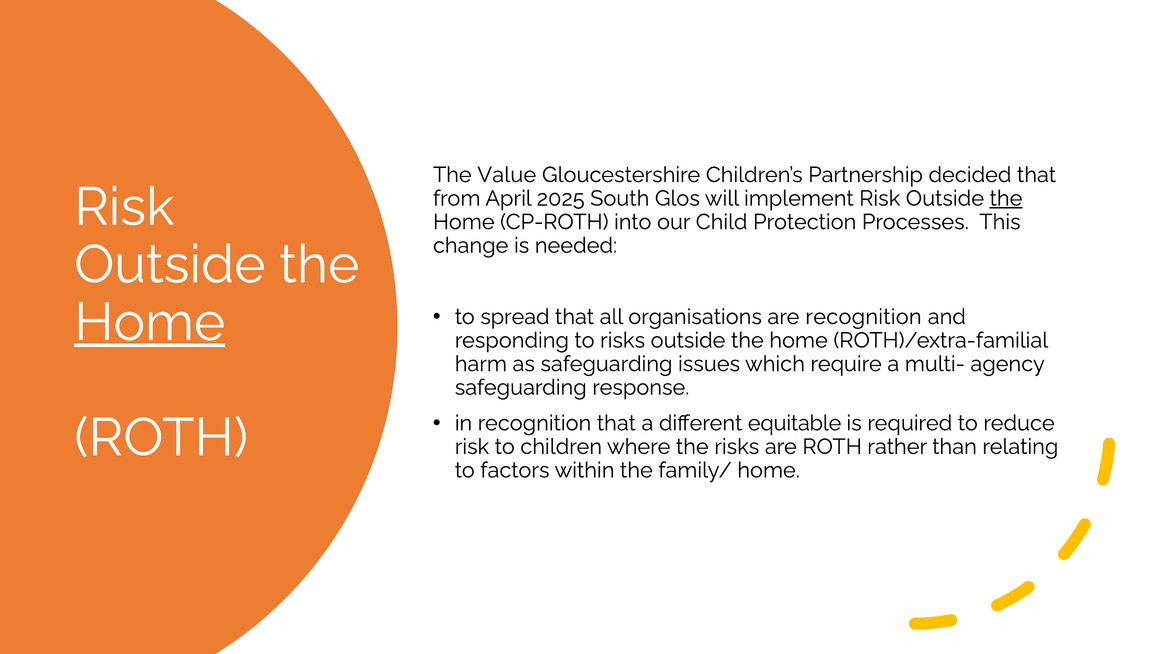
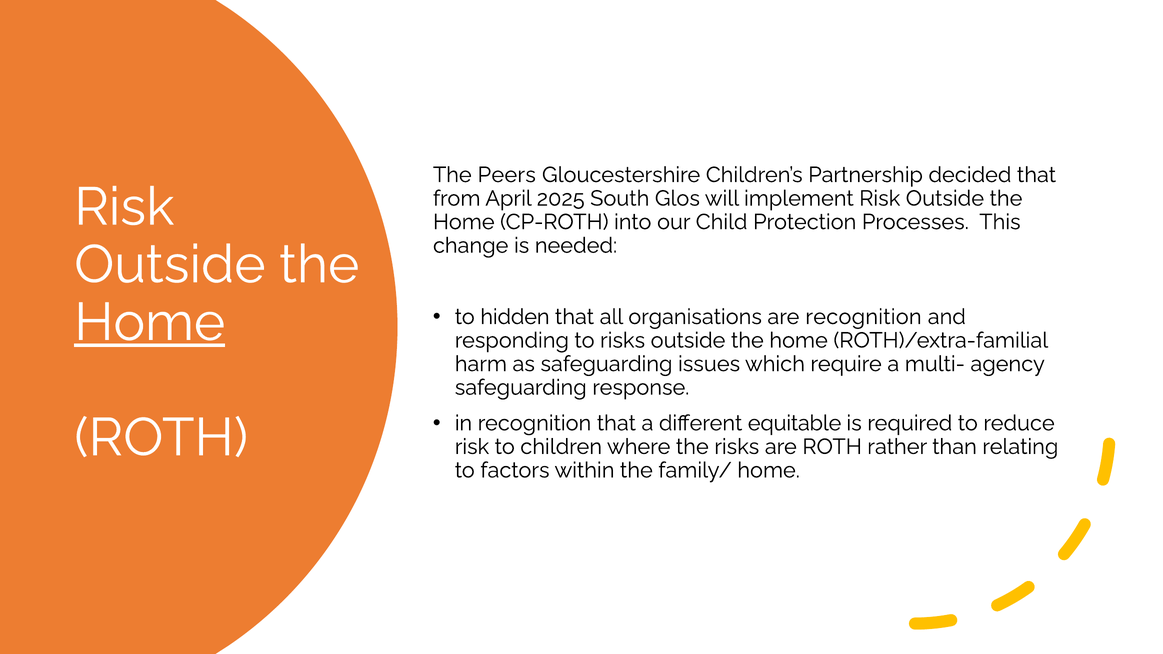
Value: Value -> Peers
the at (1006, 199) underline: present -> none
spread: spread -> hidden
